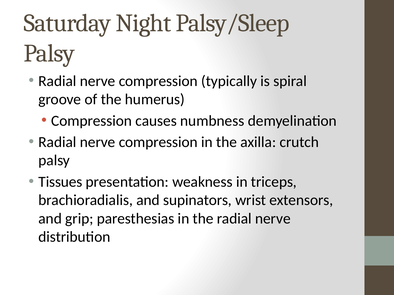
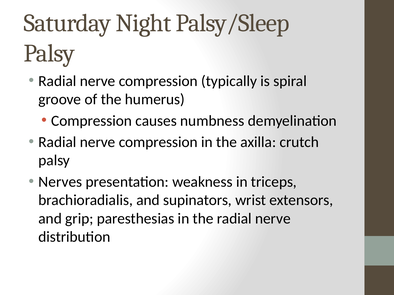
Tissues: Tissues -> Nerves
